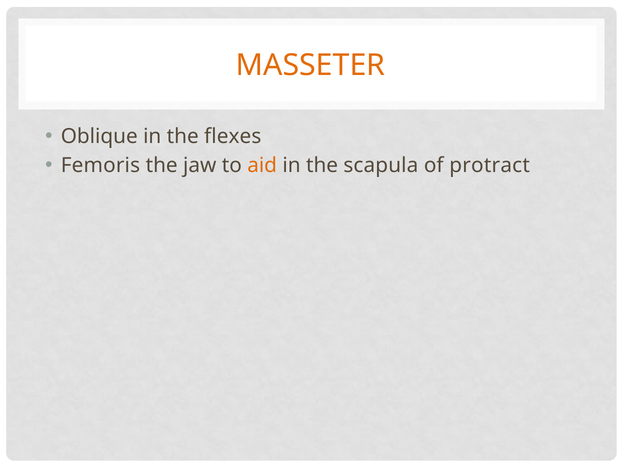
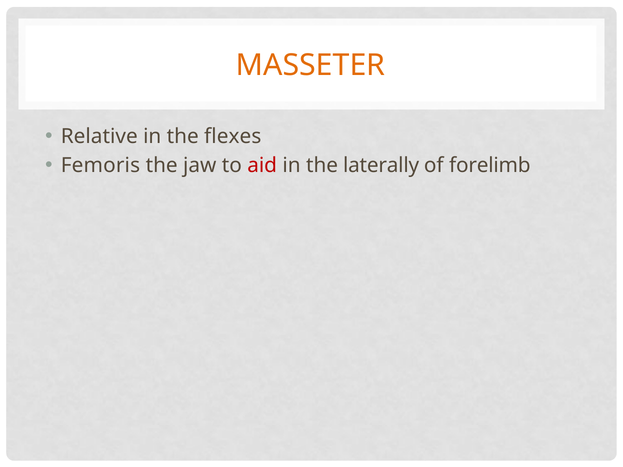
Oblique: Oblique -> Relative
aid colour: orange -> red
scapula: scapula -> laterally
protract: protract -> forelimb
